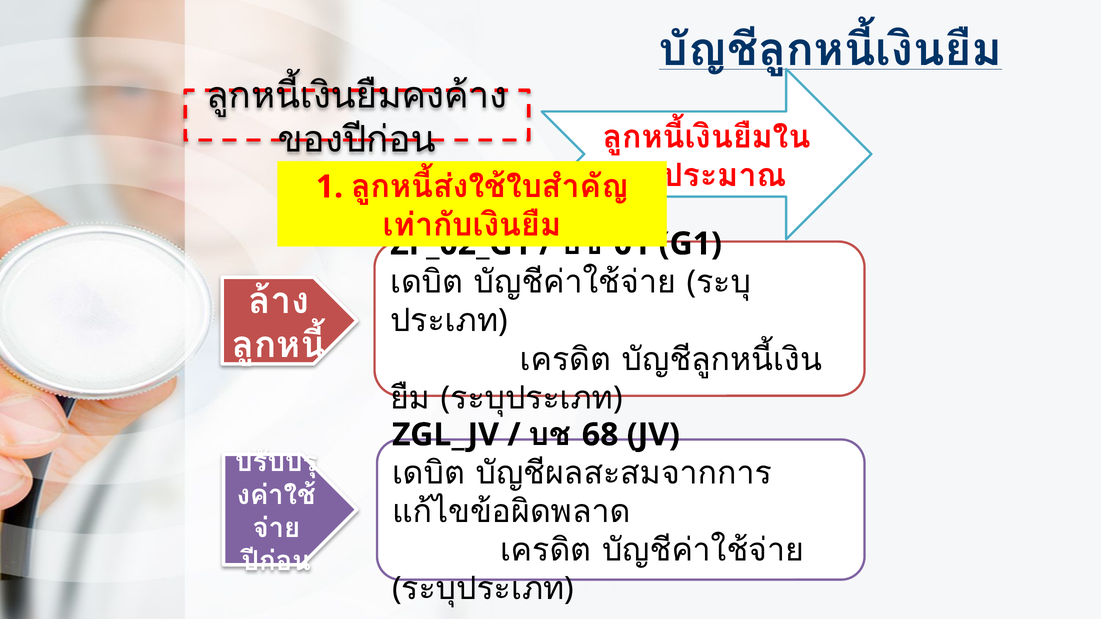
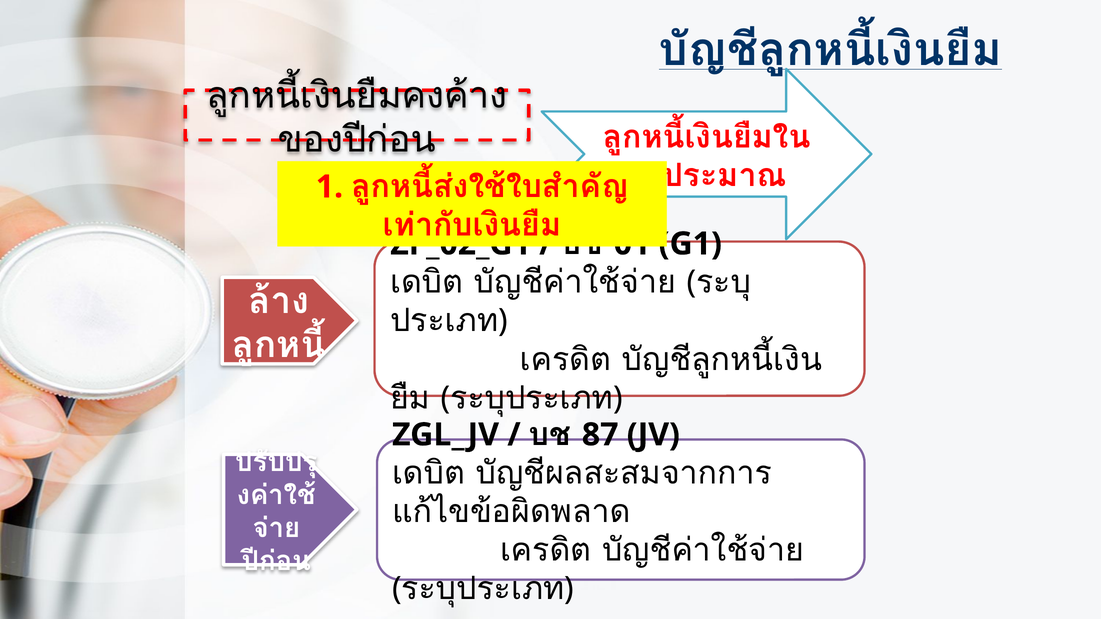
68: 68 -> 87
